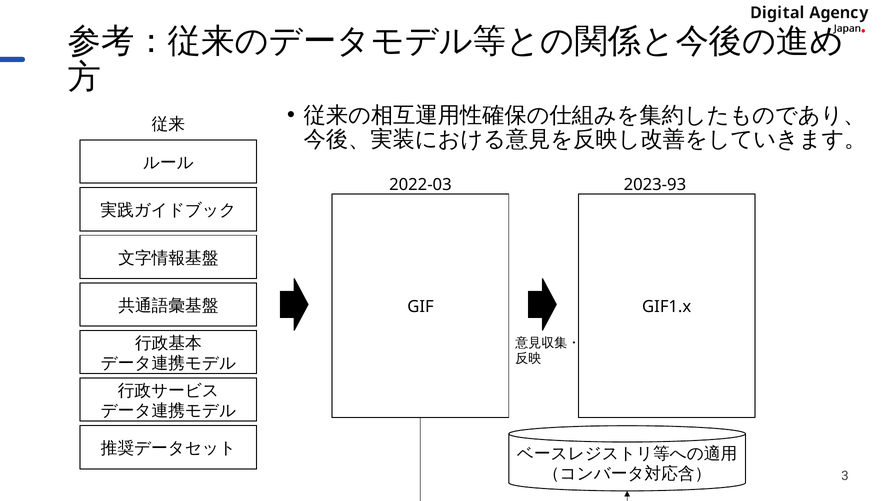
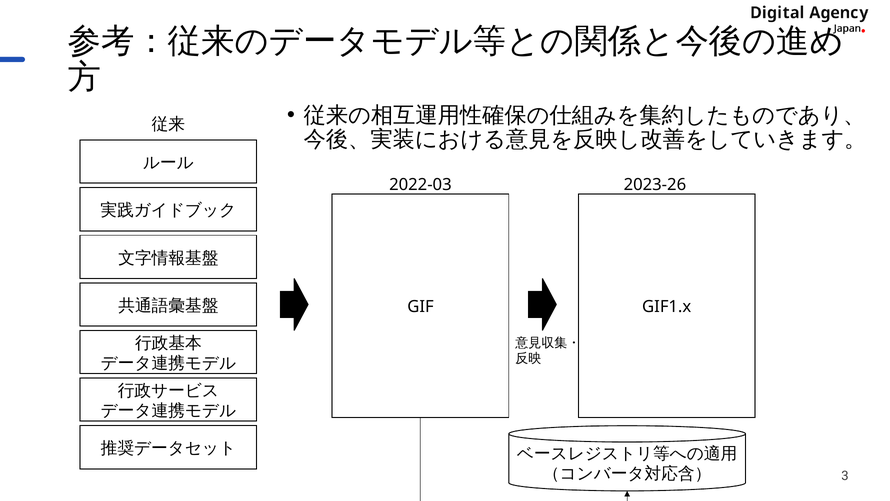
2023-93: 2023-93 -> 2023-26
